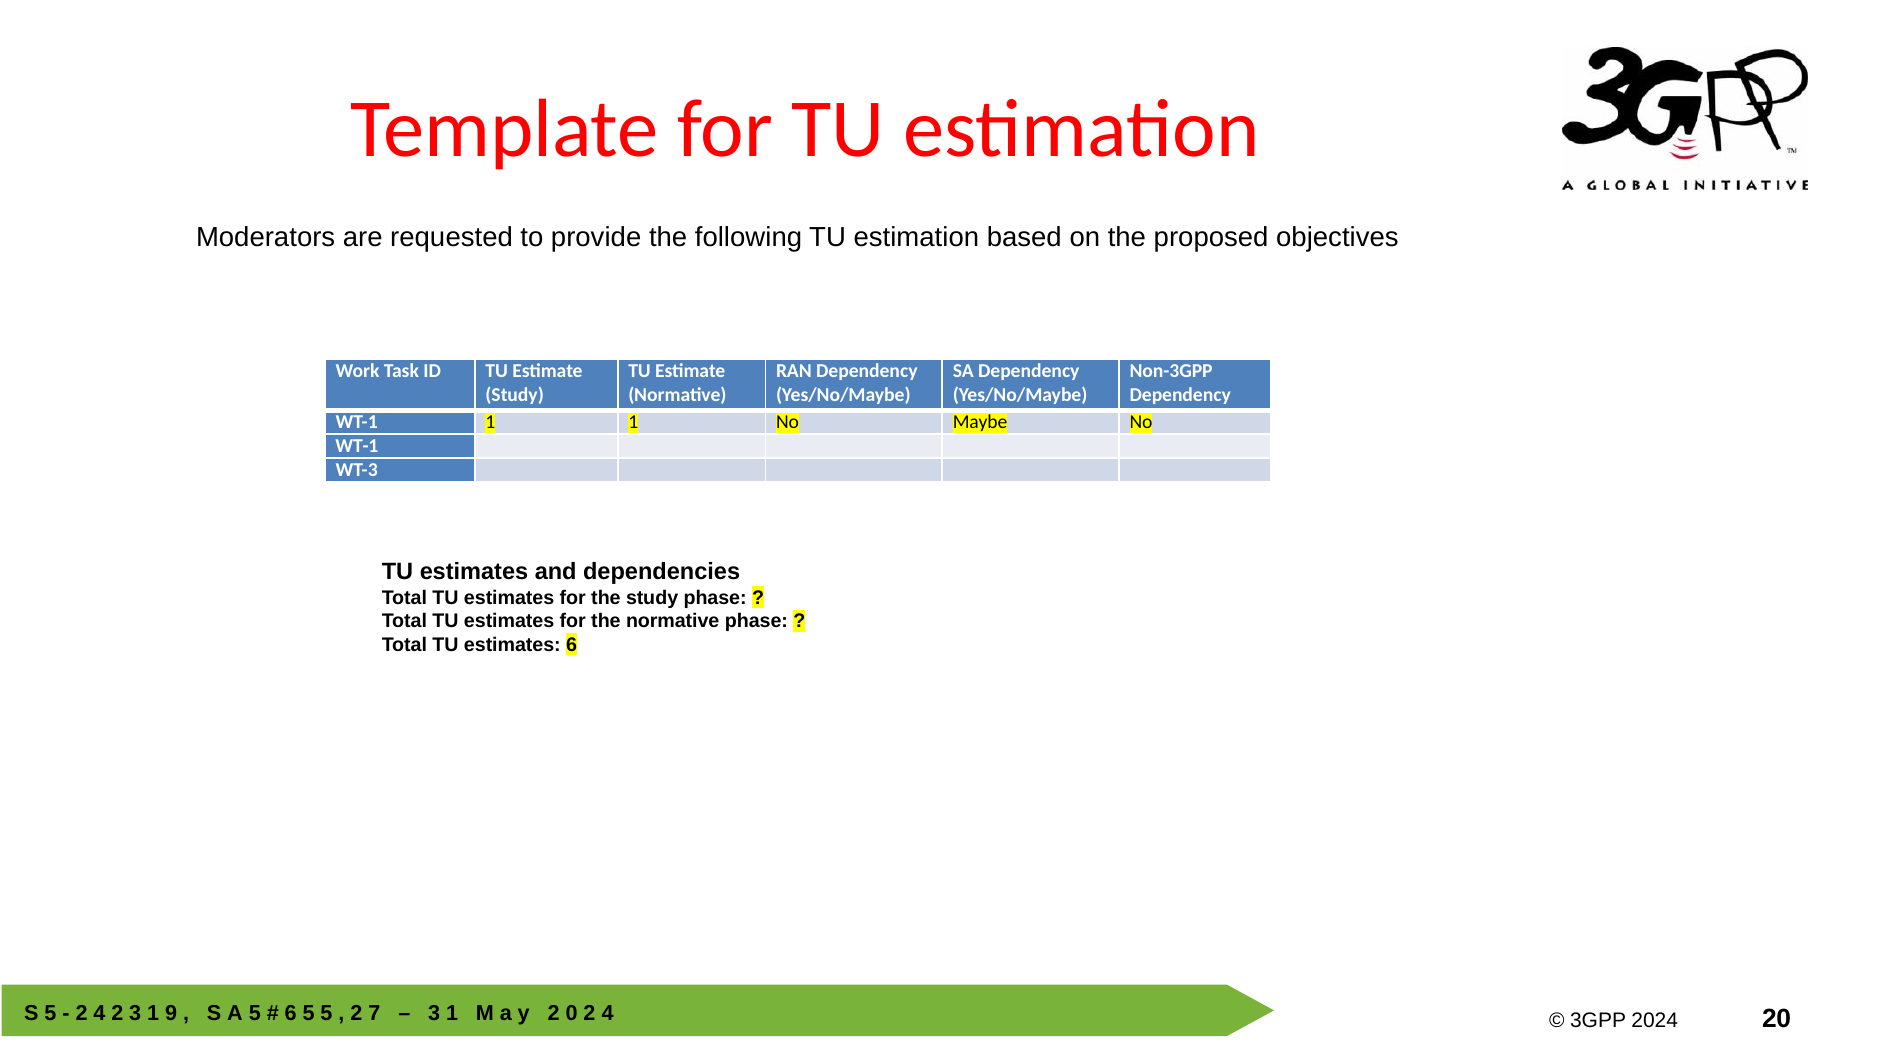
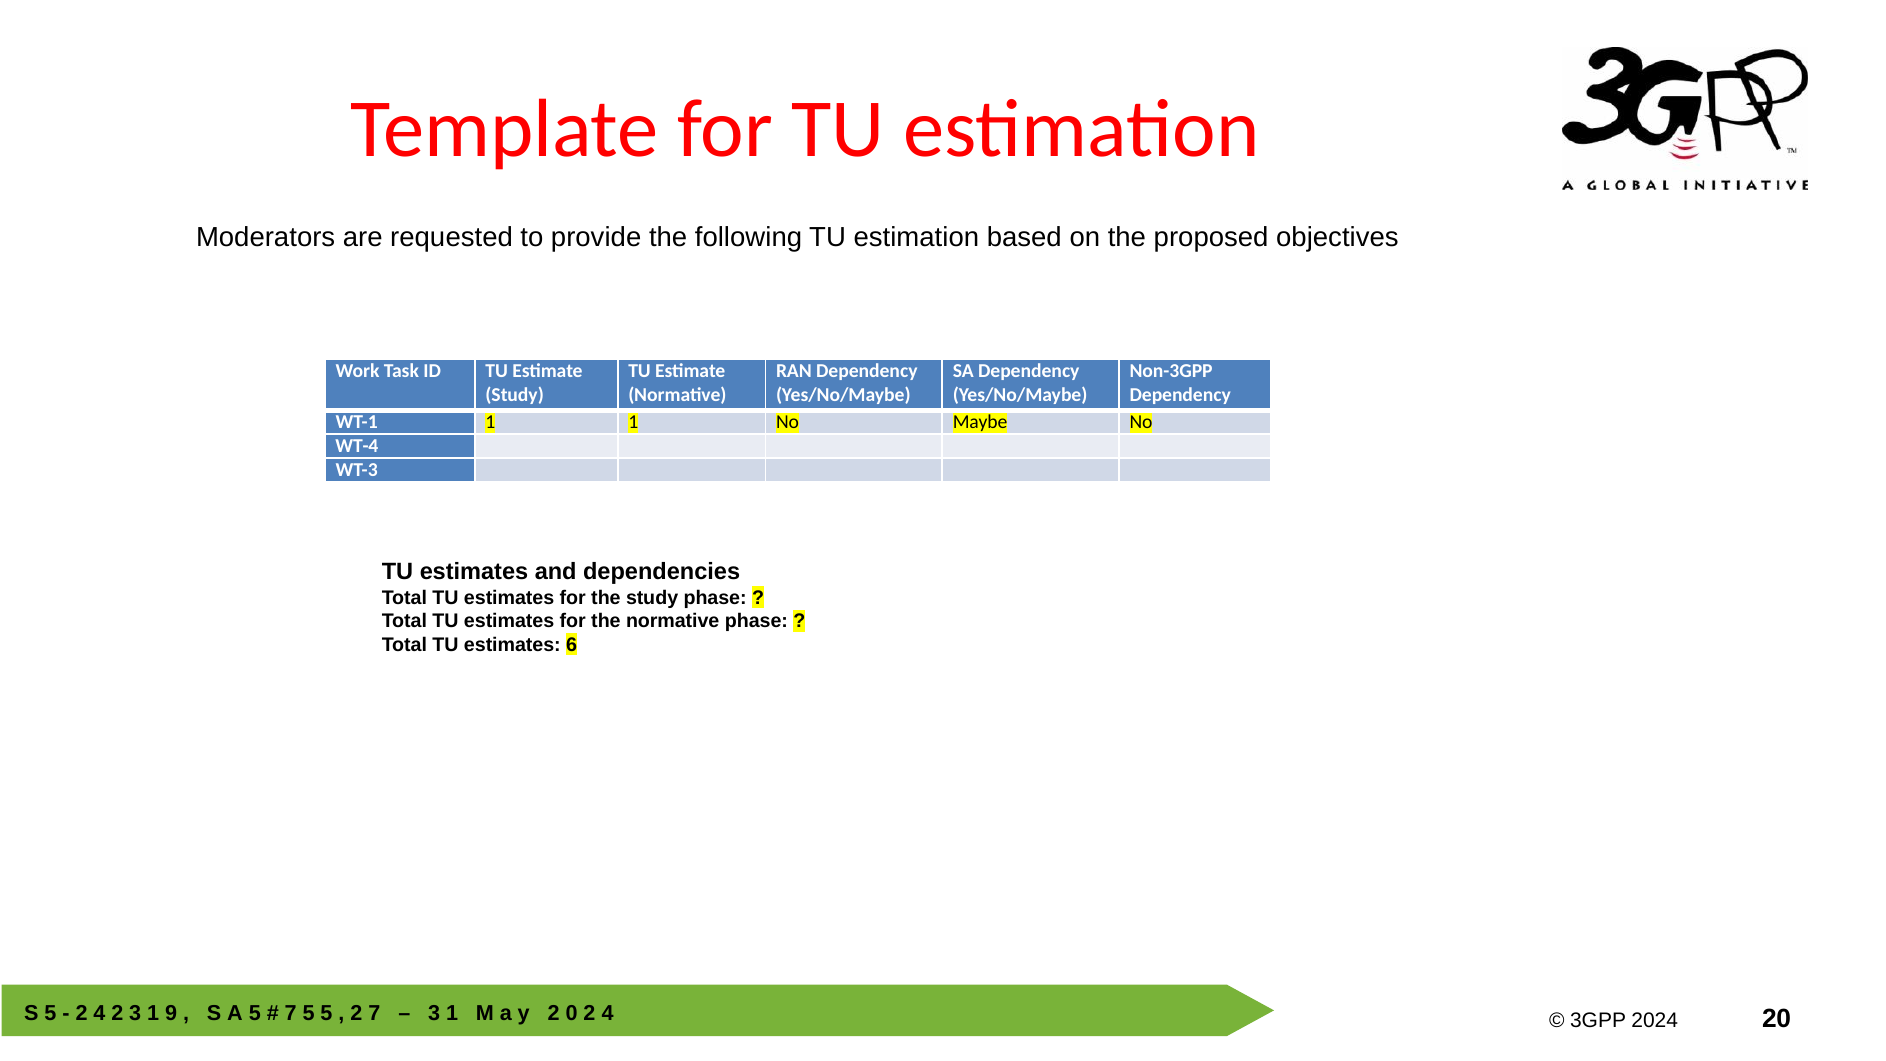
WT-1 at (357, 446): WT-1 -> WT-4
6 at (291, 1013): 6 -> 7
